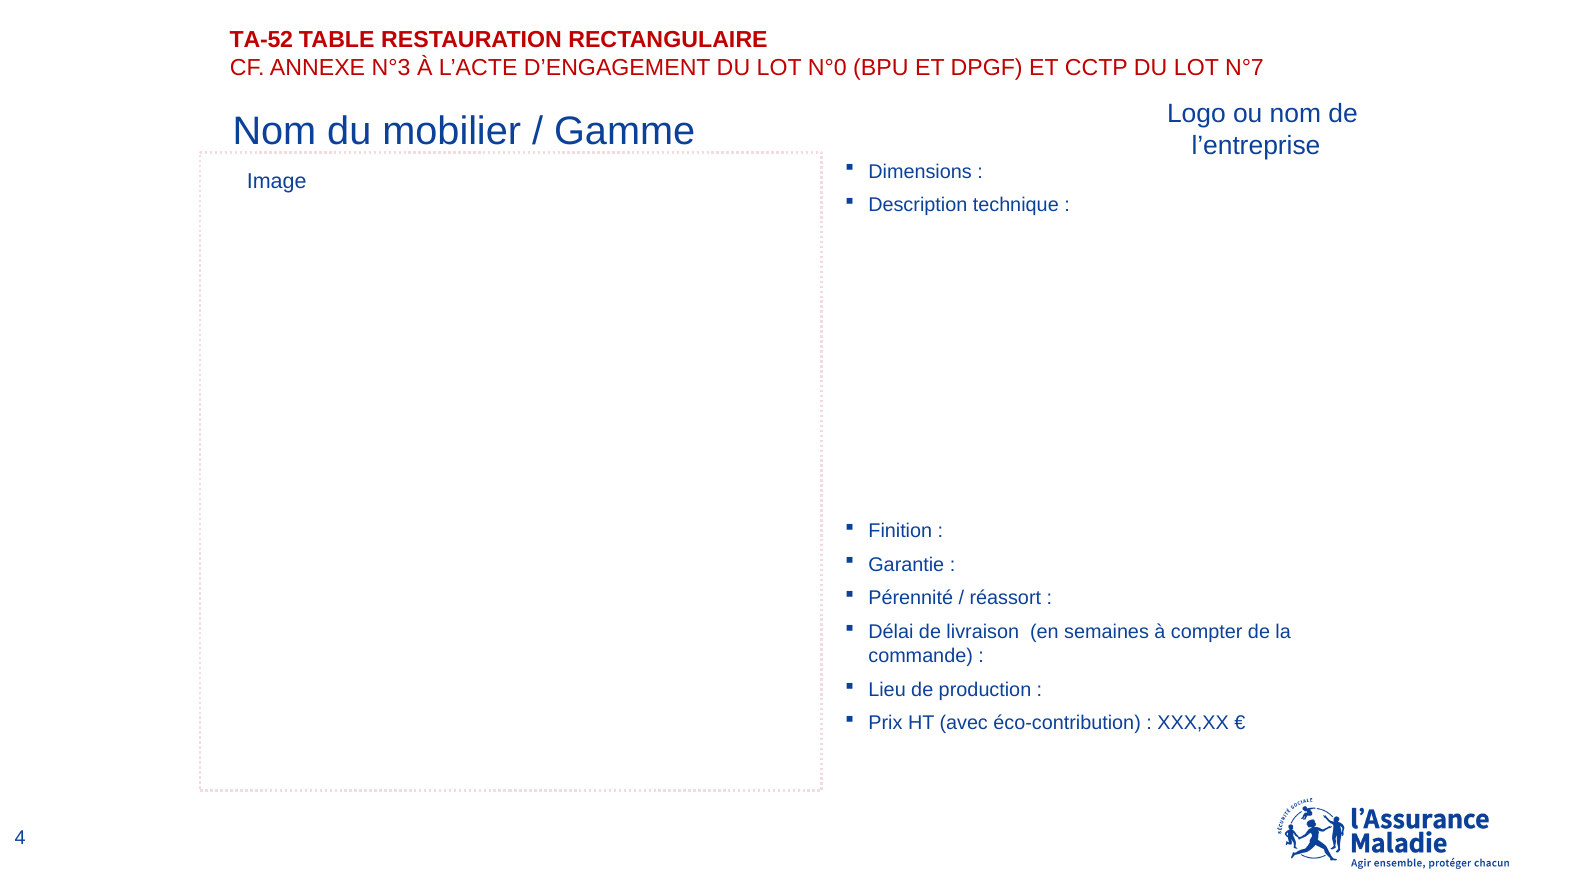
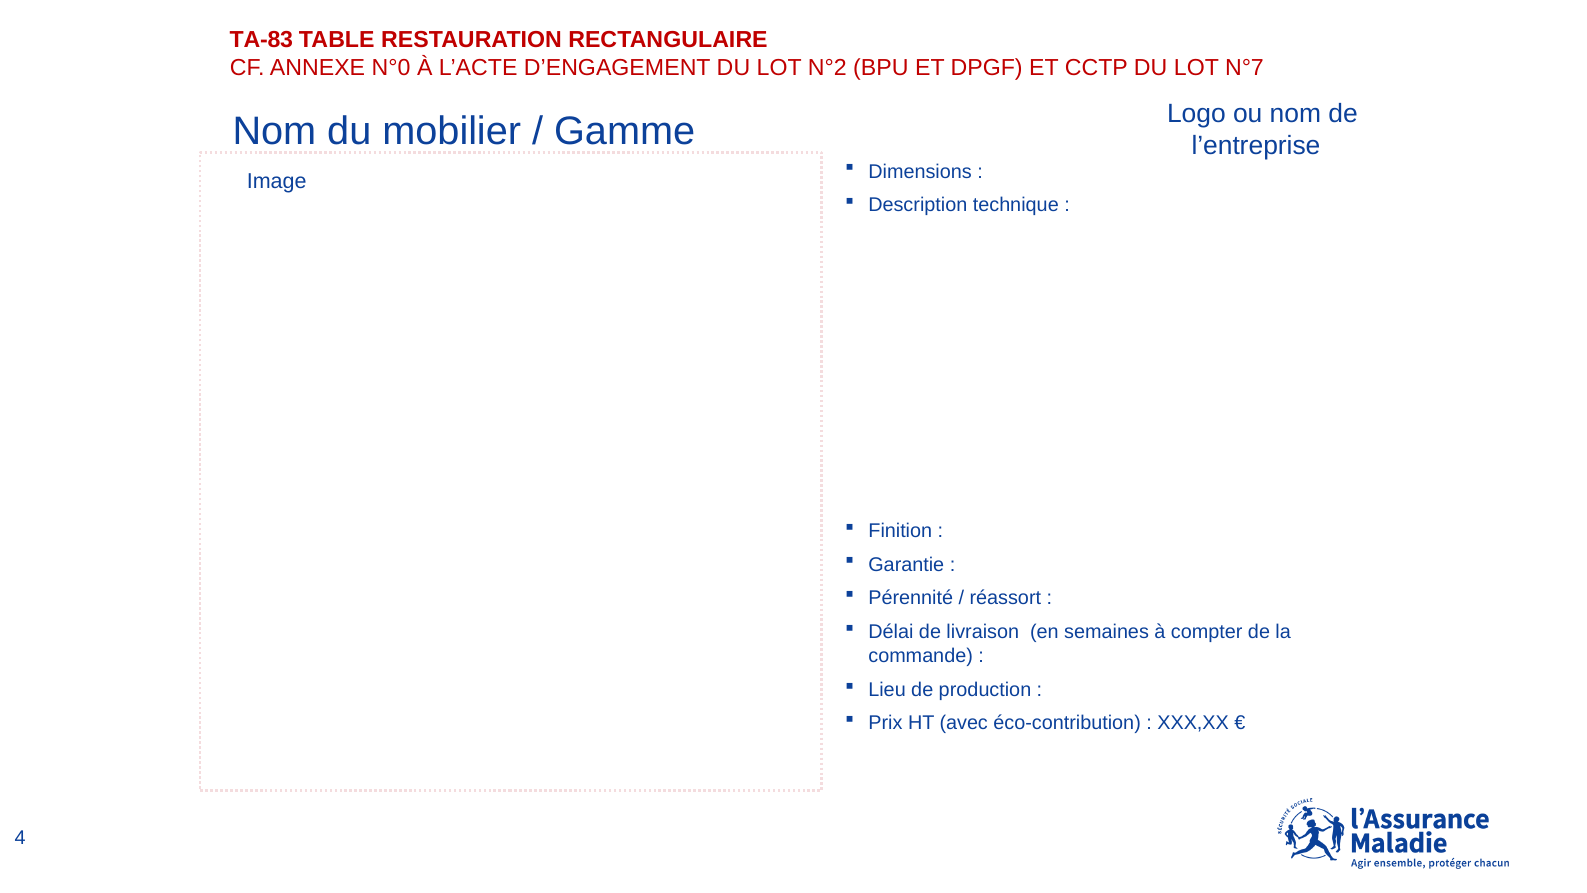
TA-52: TA-52 -> TA-83
N°3: N°3 -> N°0
N°0: N°0 -> N°2
